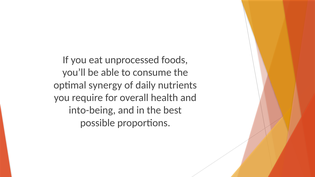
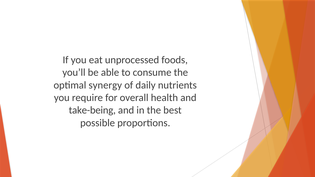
into-being: into-being -> take-being
